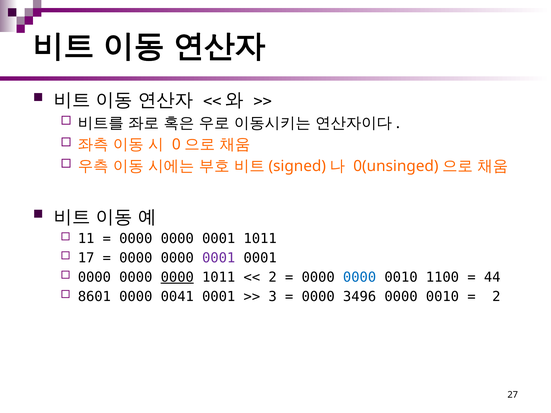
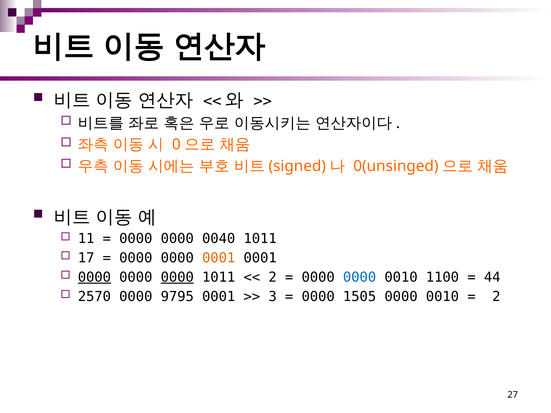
0001 at (219, 239): 0001 -> 0040
0001 at (219, 258) colour: purple -> orange
0000 at (94, 277) underline: none -> present
8601: 8601 -> 2570
0041: 0041 -> 9795
3496: 3496 -> 1505
